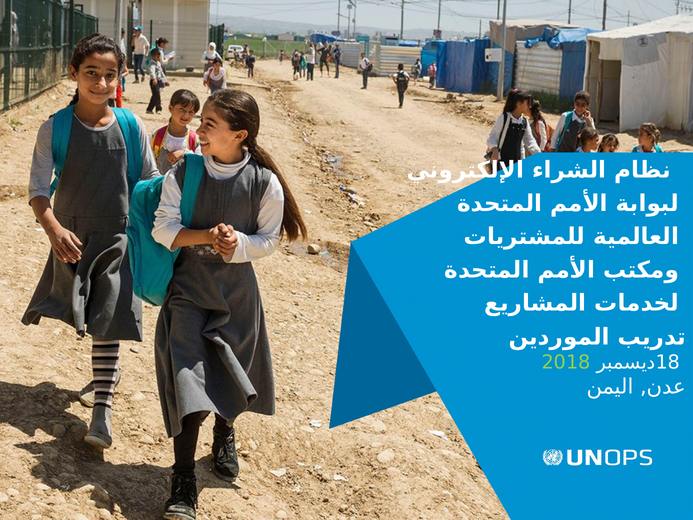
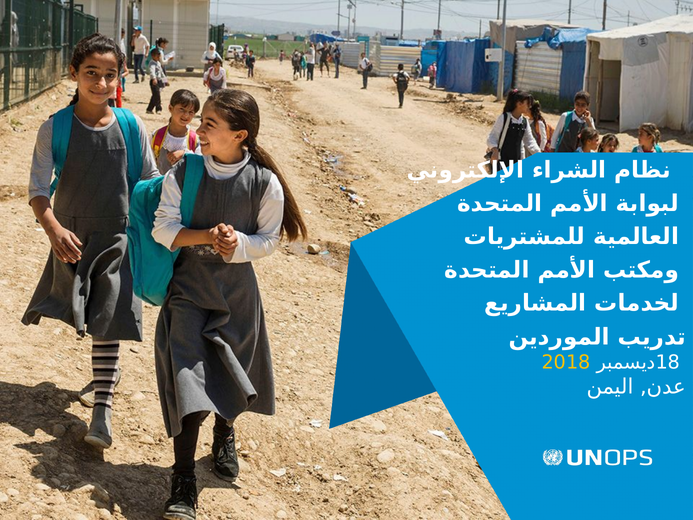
2018 colour: light green -> yellow
